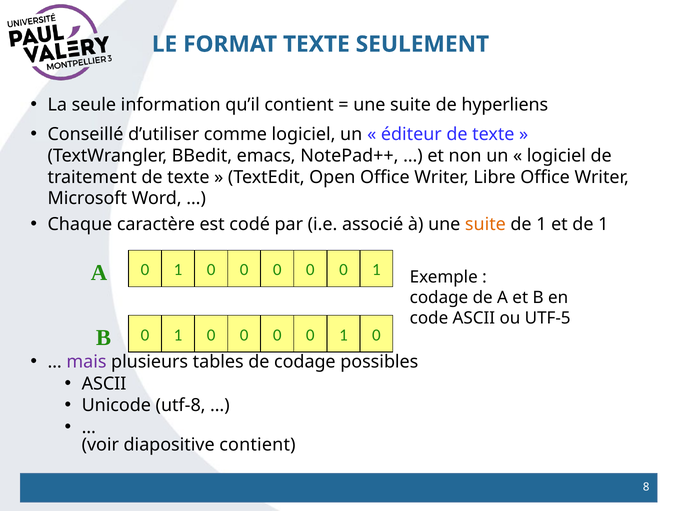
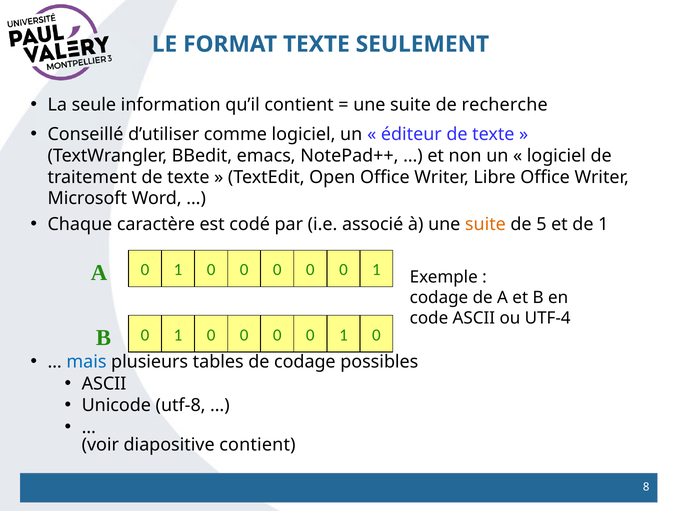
hyperliens: hyperliens -> recherche
1 at (541, 224): 1 -> 5
UTF-5: UTF-5 -> UTF-4
mais colour: purple -> blue
